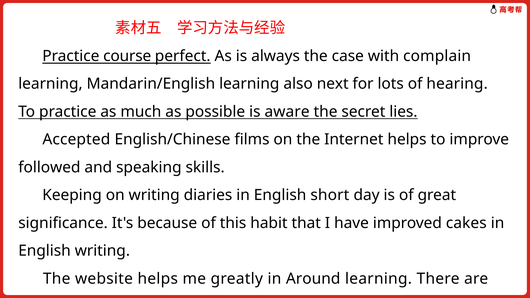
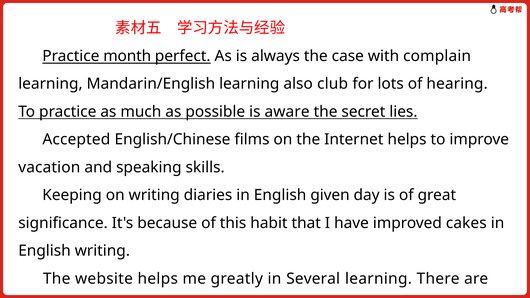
course: course -> month
next: next -> club
followed: followed -> vacation
short: short -> given
Around: Around -> Several
